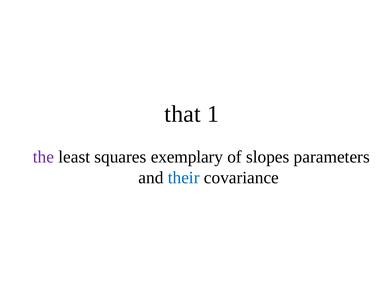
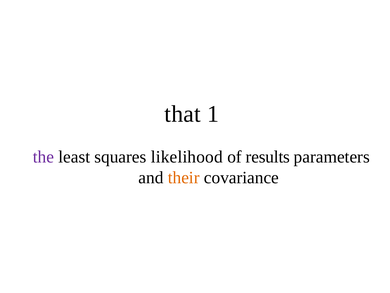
exemplary: exemplary -> likelihood
slopes: slopes -> results
their colour: blue -> orange
